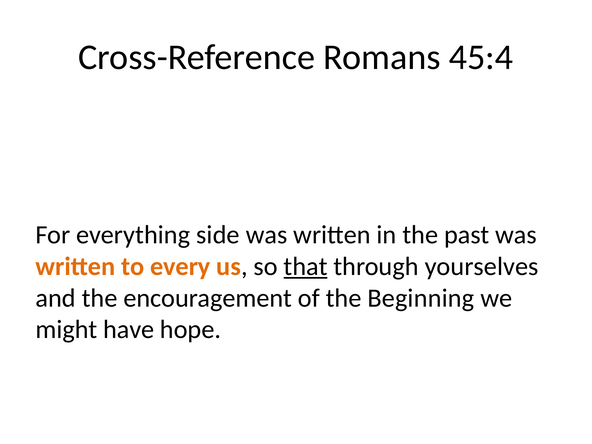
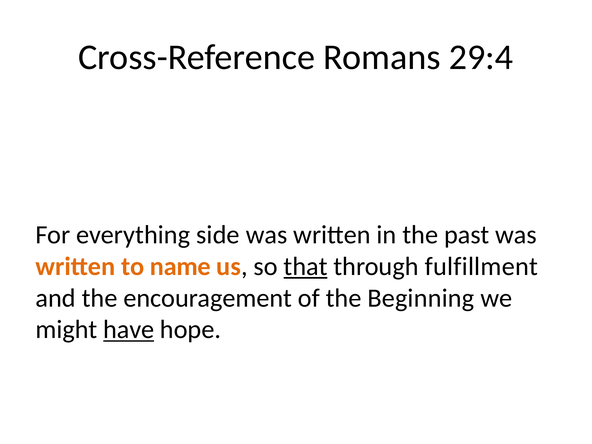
45:4: 45:4 -> 29:4
every: every -> name
yourselves: yourselves -> fulfillment
have underline: none -> present
